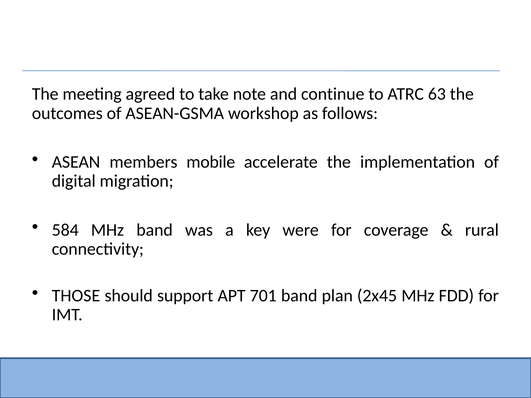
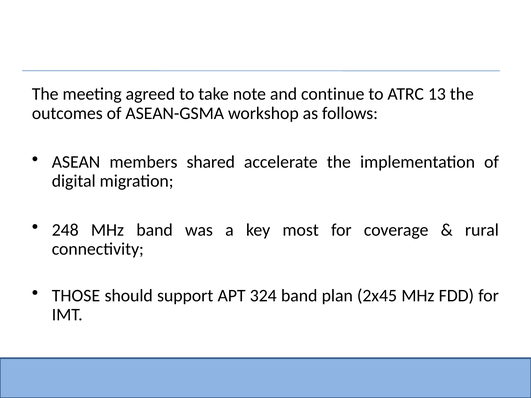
63: 63 -> 13
mobile: mobile -> shared
584: 584 -> 248
were: were -> most
701: 701 -> 324
